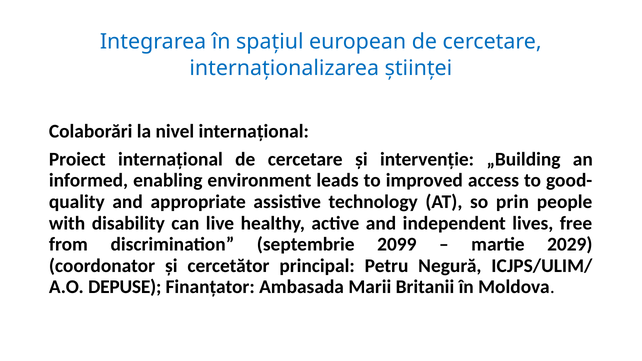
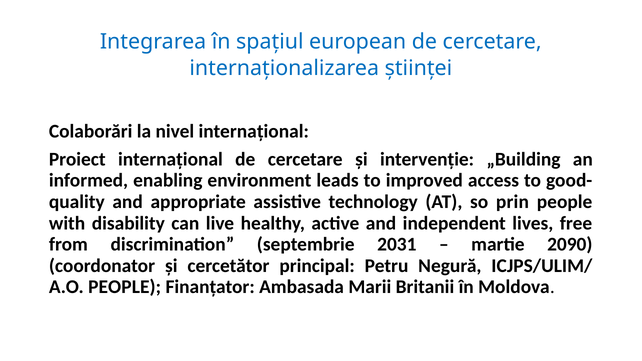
2099: 2099 -> 2031
2029: 2029 -> 2090
A.O DEPUSE: DEPUSE -> PEOPLE
